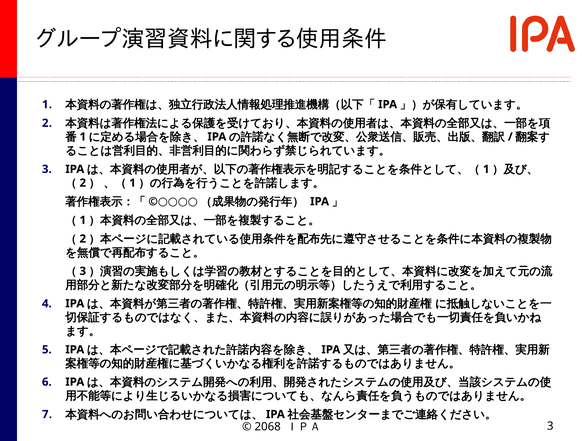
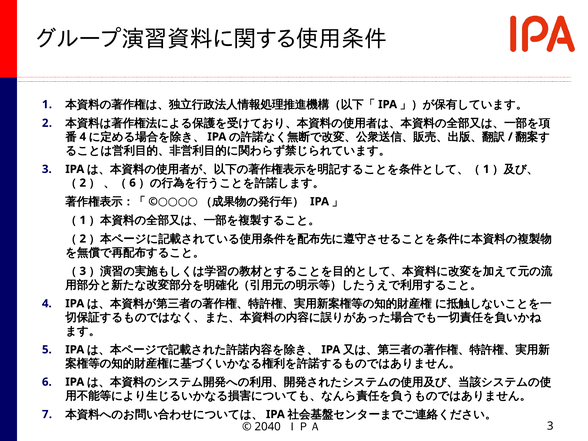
1 at (83, 137): 1 -> 4
1 at (133, 183): 1 -> 6
2068: 2068 -> 2040
